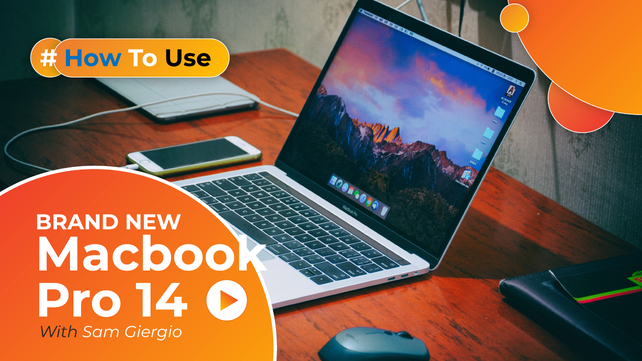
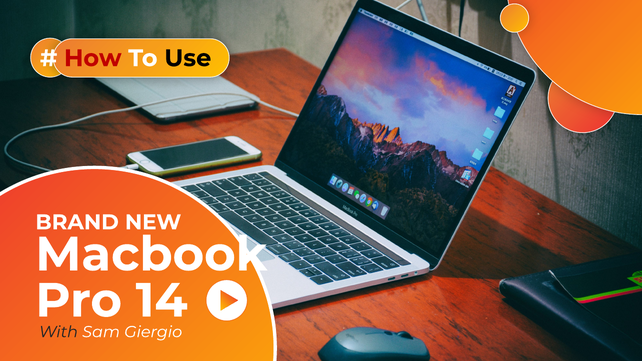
How colour: blue -> red
